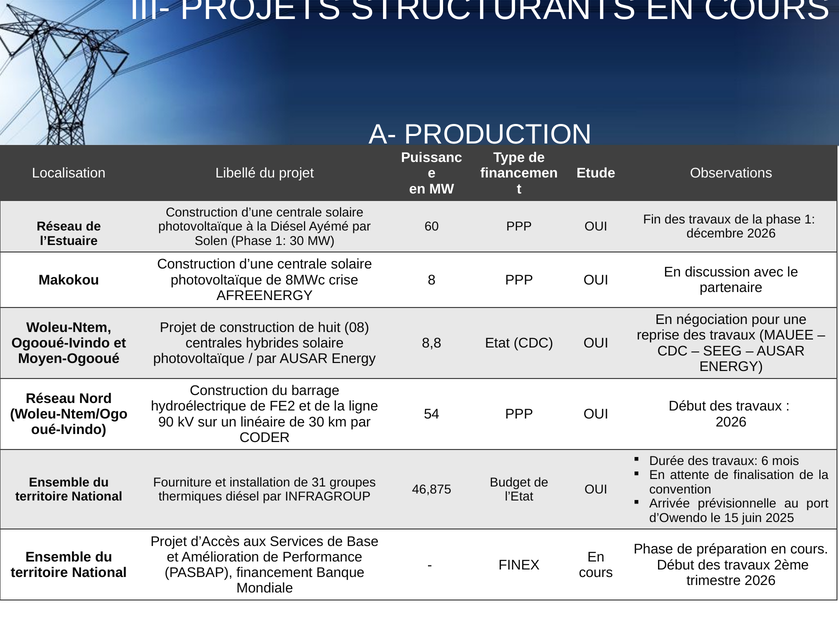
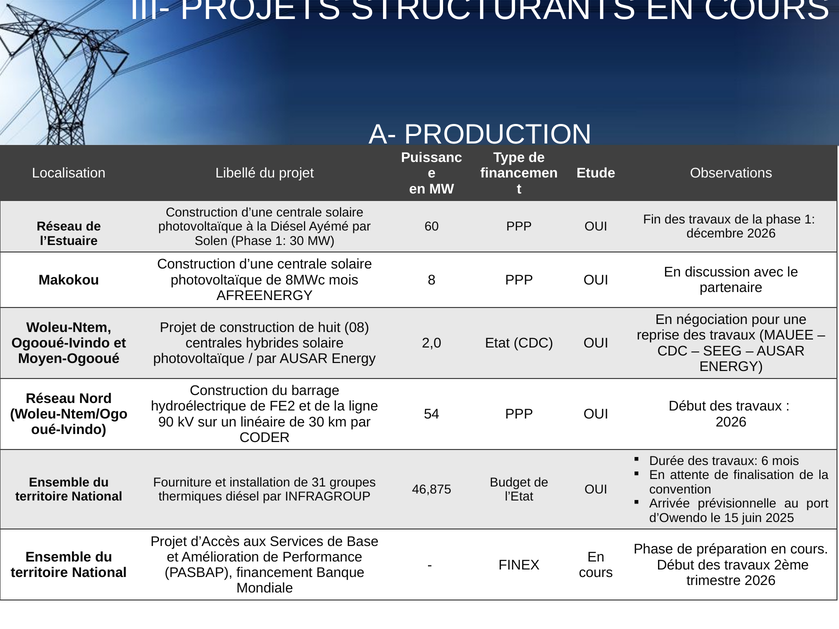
8MWc crise: crise -> mois
8,8: 8,8 -> 2,0
